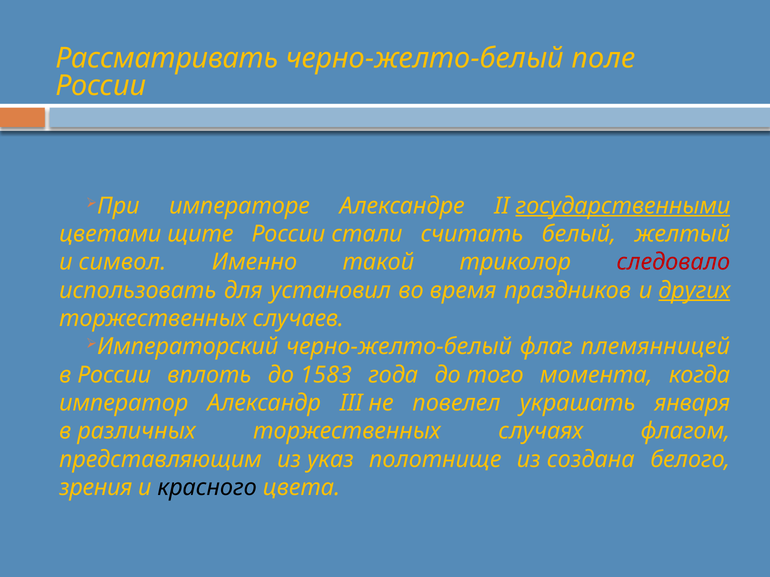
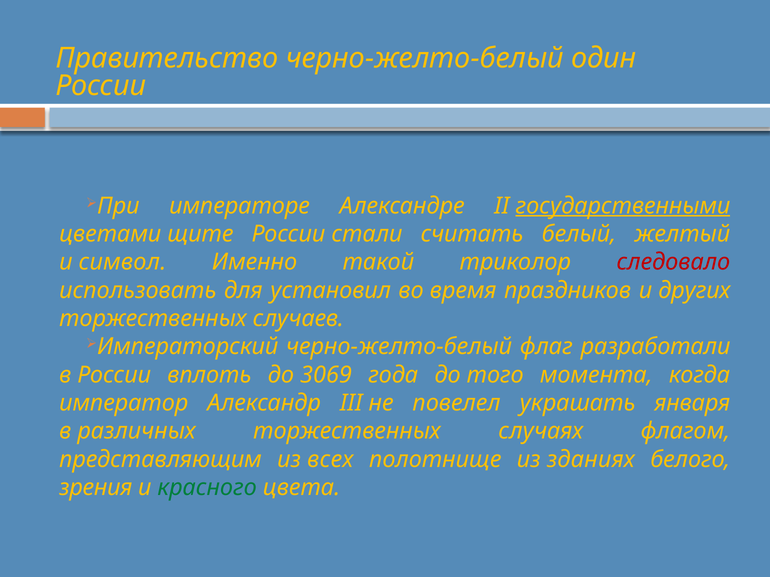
Рассматривать: Рассматривать -> Правительство
поле: поле -> один
других underline: present -> none
племянницей: племянницей -> разработали
1583: 1583 -> 3069
указ: указ -> всех
создана: создана -> зданиях
красного colour: black -> green
